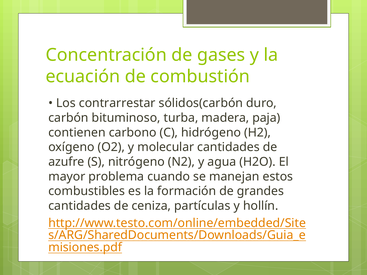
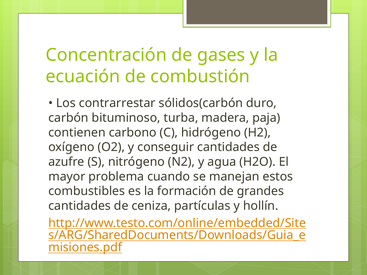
molecular: molecular -> conseguir
